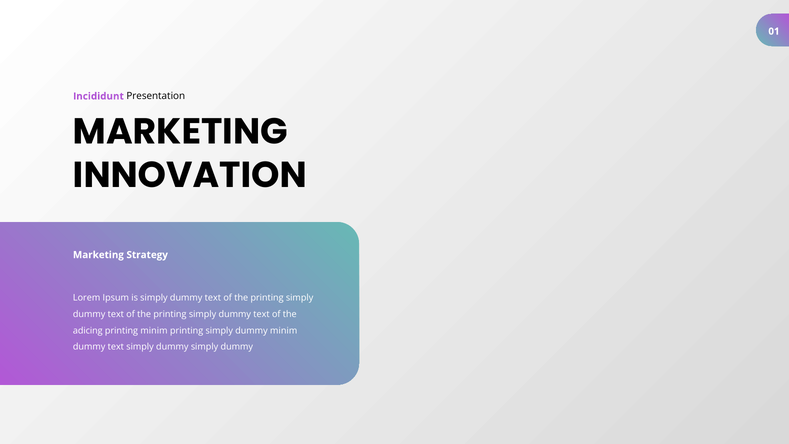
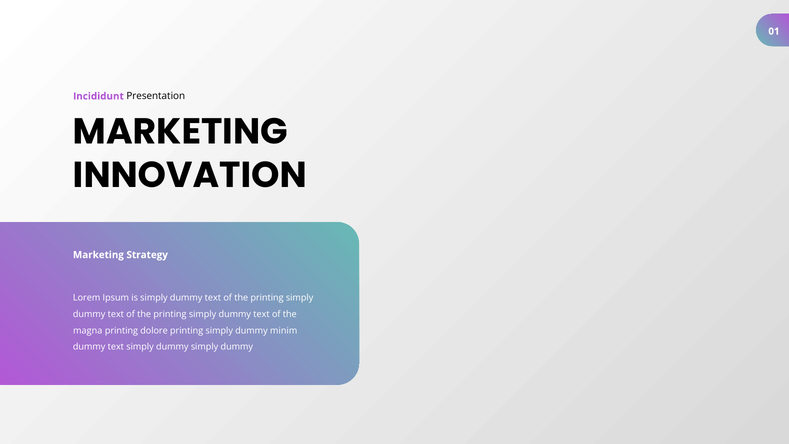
adicing: adicing -> magna
printing minim: minim -> dolore
